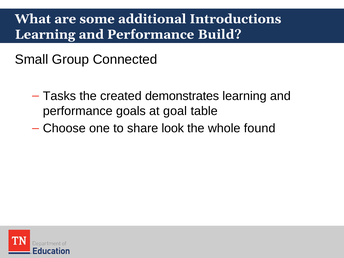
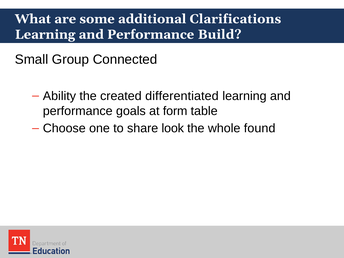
Introductions: Introductions -> Clarifications
Tasks: Tasks -> Ability
demonstrates: demonstrates -> differentiated
goal: goal -> form
